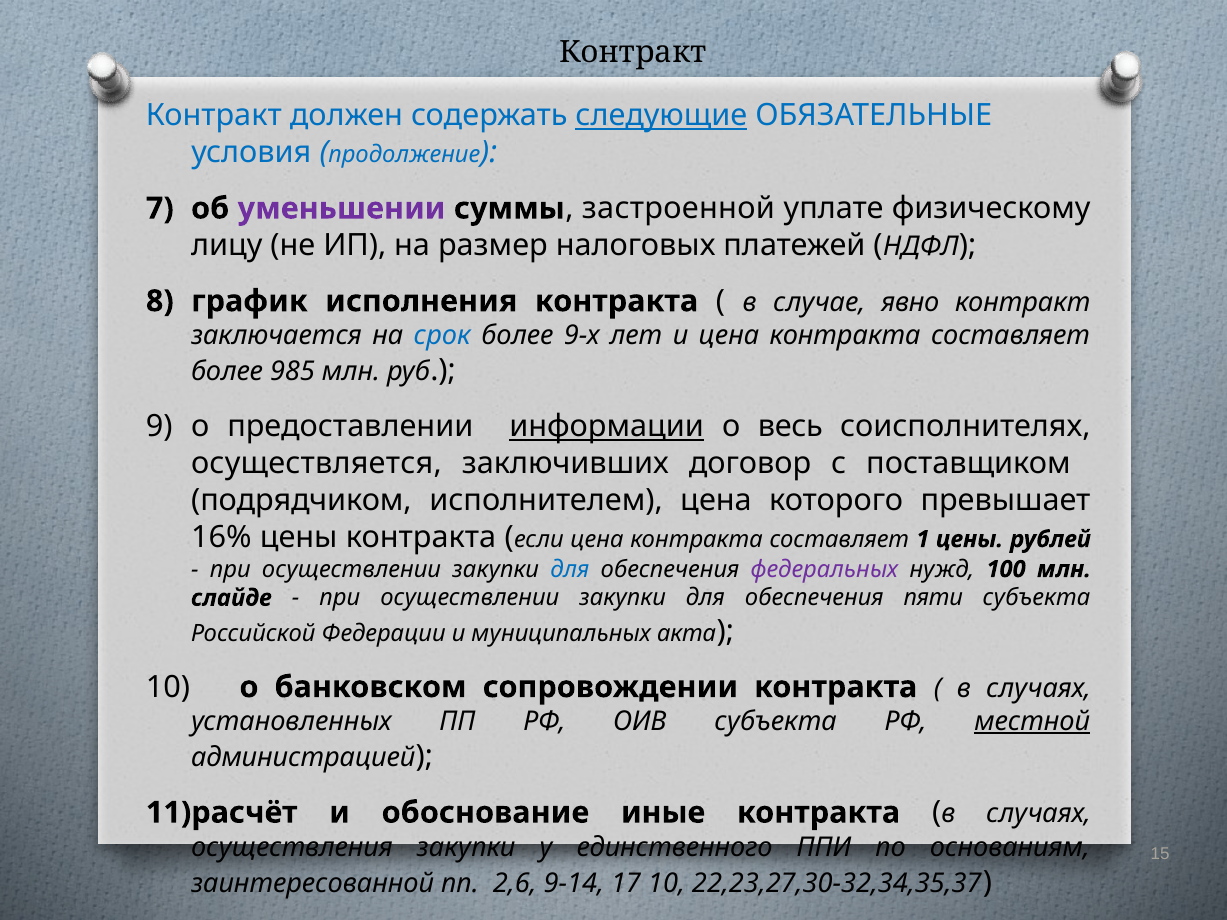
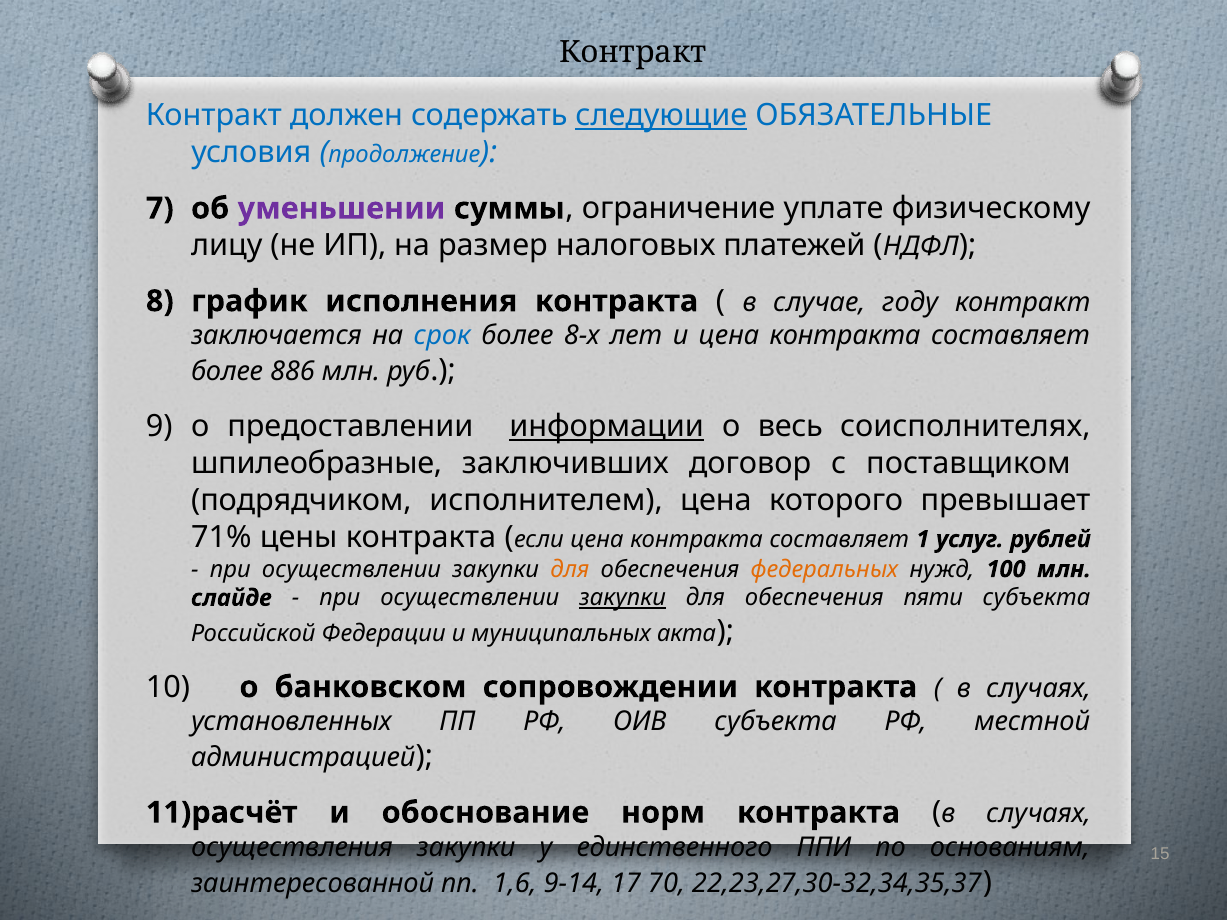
застроенной: застроенной -> ограничение
явно: явно -> году
9-х: 9-х -> 8-х
985: 985 -> 886
осуществляется: осуществляется -> шпилеобразные
16%: 16% -> 71%
1 цены: цены -> услуг
для at (570, 569) colour: blue -> orange
федеральных colour: purple -> orange
закупки at (623, 598) underline: none -> present
местной underline: present -> none
иные: иные -> норм
2,6: 2,6 -> 1,6
17 10: 10 -> 70
